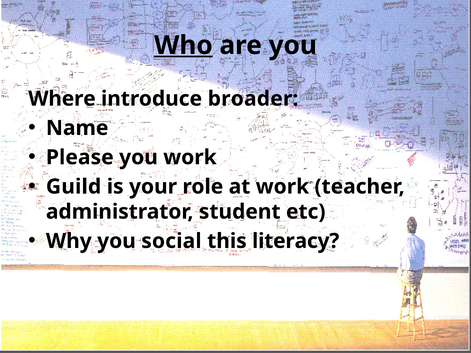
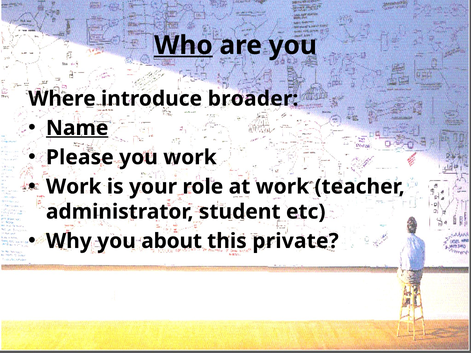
Name underline: none -> present
Guild at (74, 187): Guild -> Work
social: social -> about
literacy: literacy -> private
